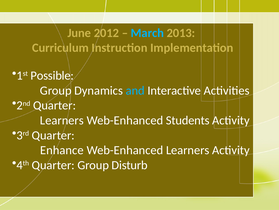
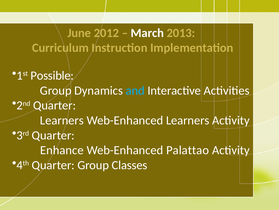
March colour: light blue -> white
Web-Enhanced Students: Students -> Learners
Web-Enhanced Learners: Learners -> Palattao
Disturb: Disturb -> Classes
